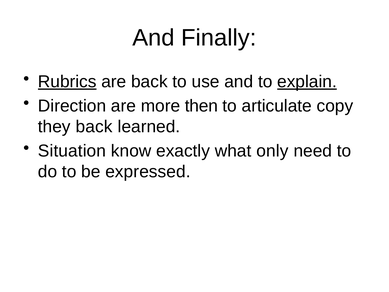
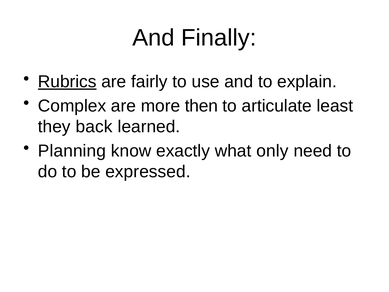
are back: back -> fairly
explain underline: present -> none
Direction: Direction -> Complex
copy: copy -> least
Situation: Situation -> Planning
